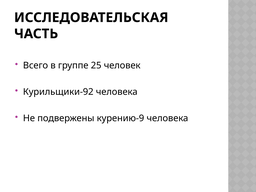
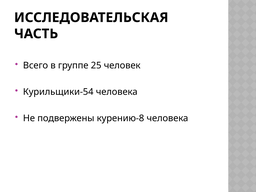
Курильщики-92: Курильщики-92 -> Курильщики-54
курению-9: курению-9 -> курению-8
